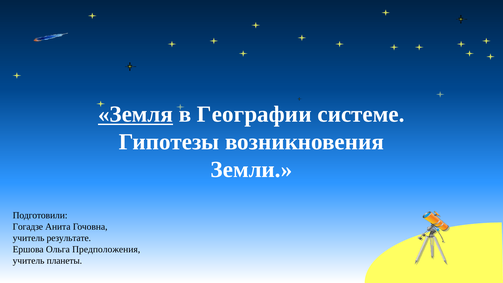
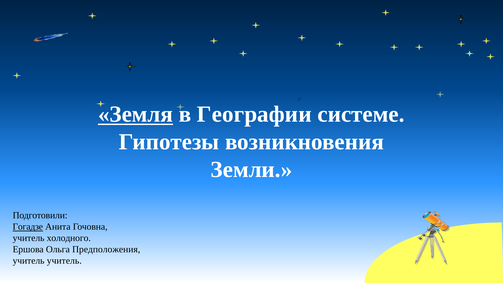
Гогадзе underline: none -> present
результате: результате -> холодного
учитель планеты: планеты -> учитель
